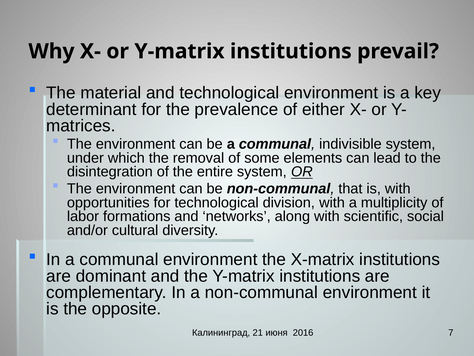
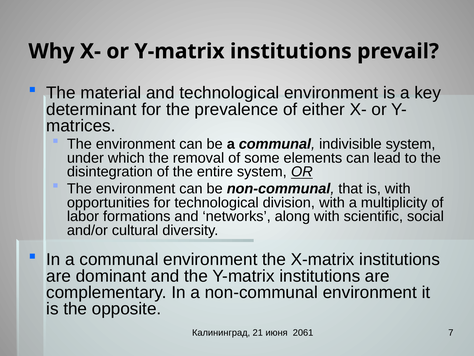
2016: 2016 -> 2061
